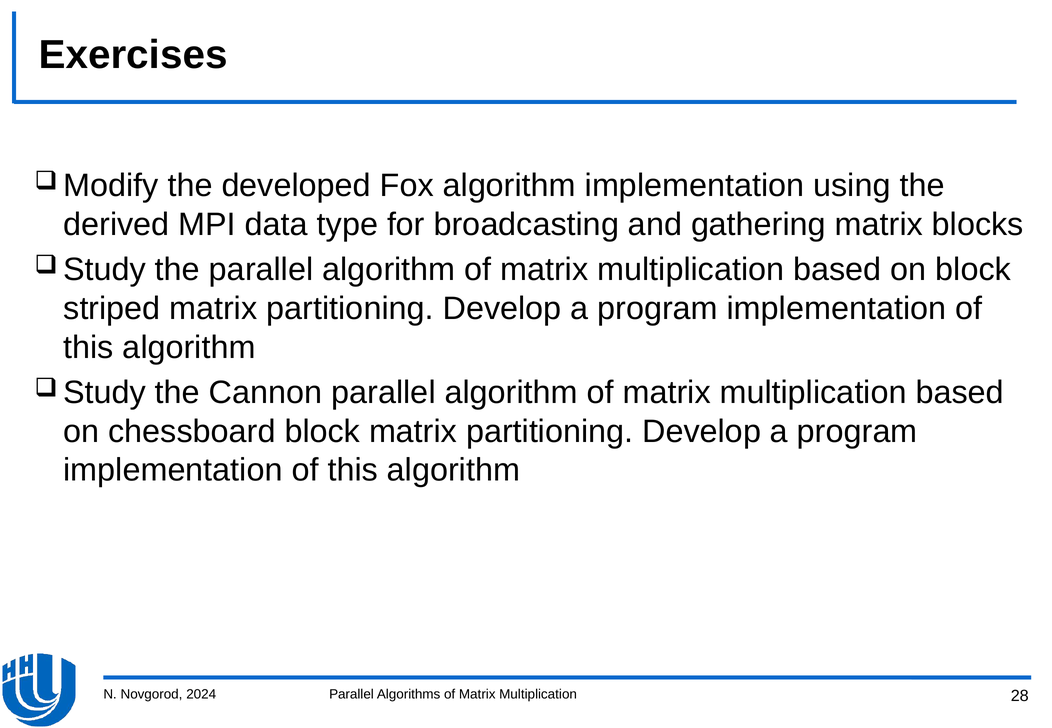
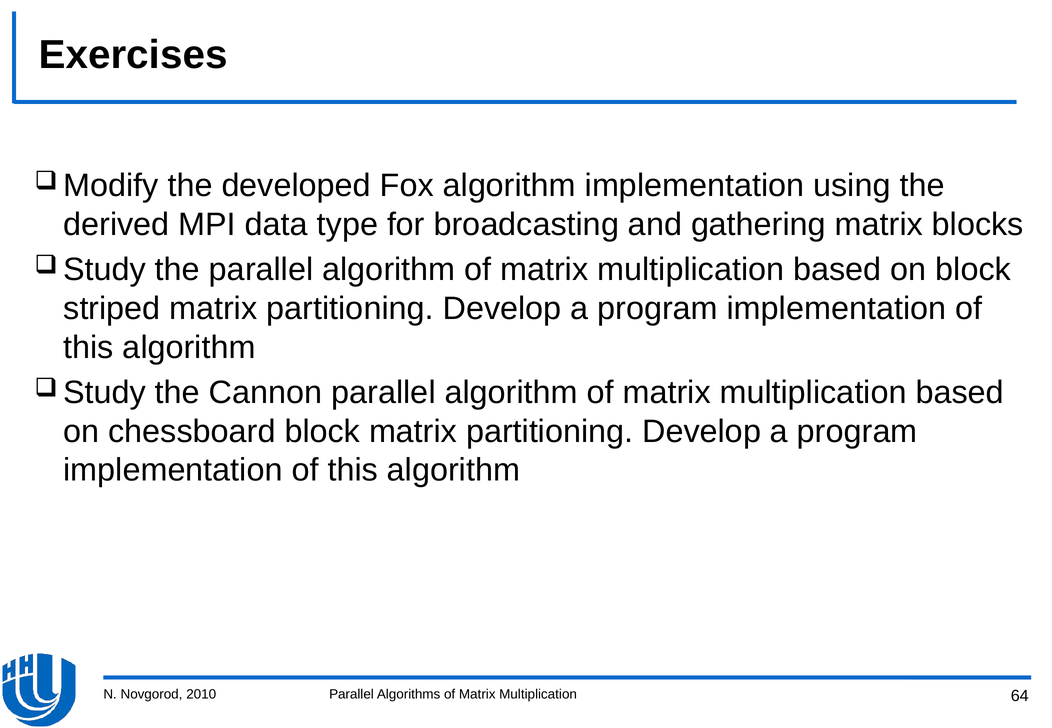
2024: 2024 -> 2010
28: 28 -> 64
